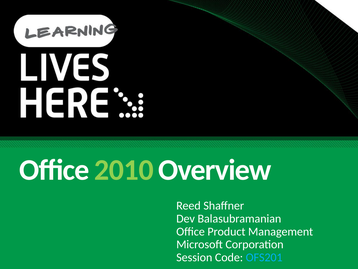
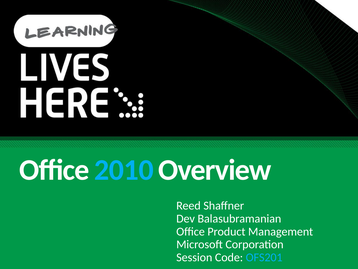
2010 colour: light green -> light blue
